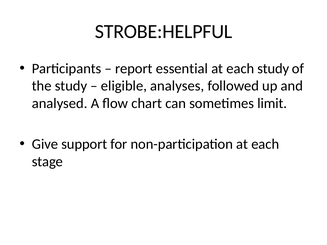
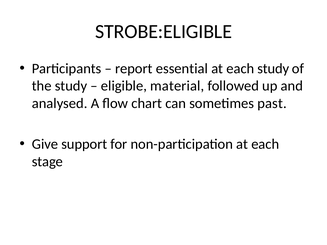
STROBE:HELPFUL: STROBE:HELPFUL -> STROBE:ELIGIBLE
analyses: analyses -> material
limit: limit -> past
